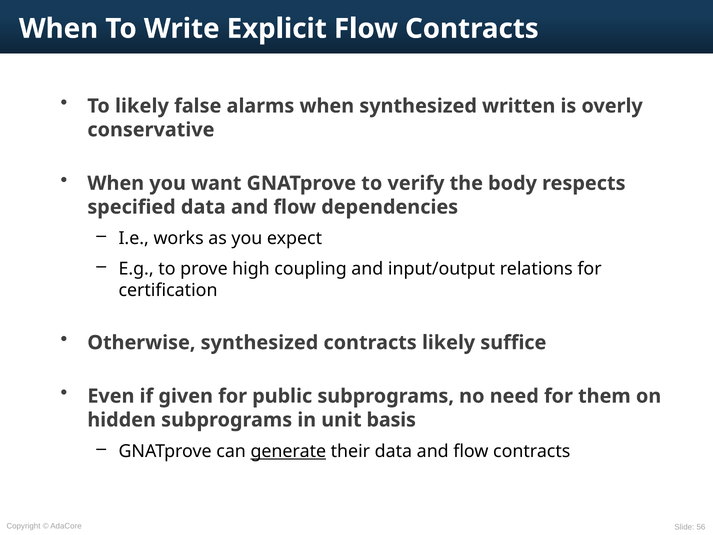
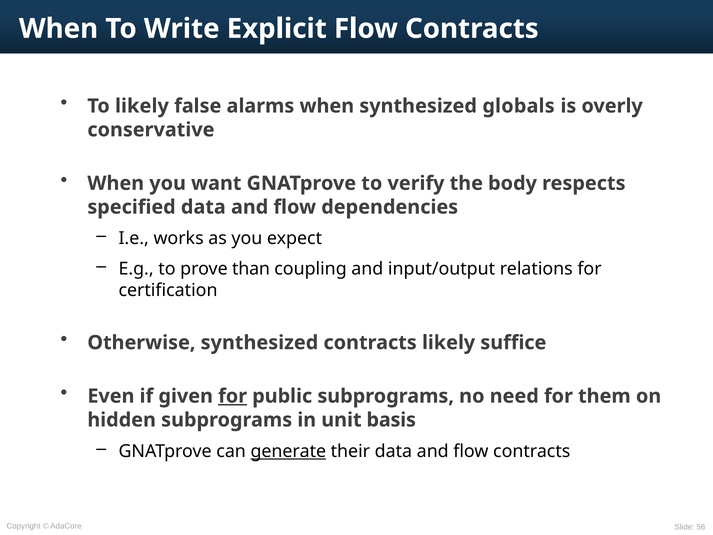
written: written -> globals
high: high -> than
for at (233, 396) underline: none -> present
